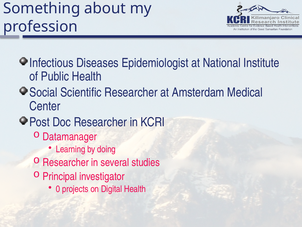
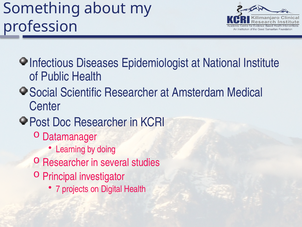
0: 0 -> 7
